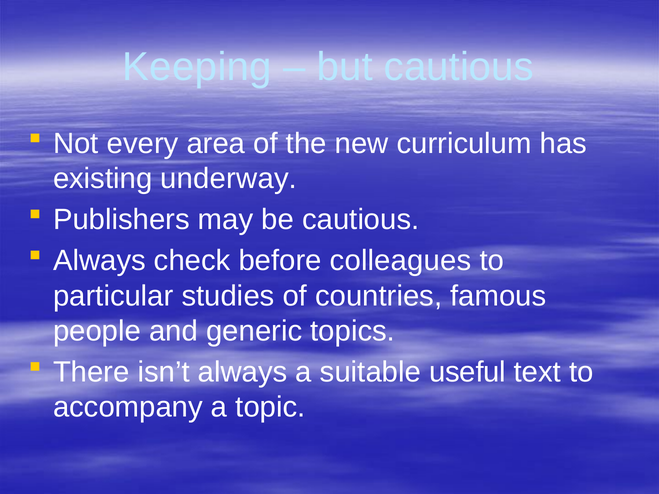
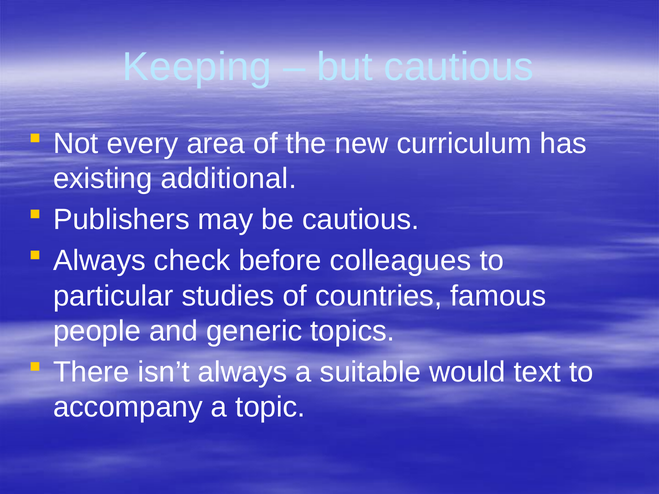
underway: underway -> additional
useful: useful -> would
